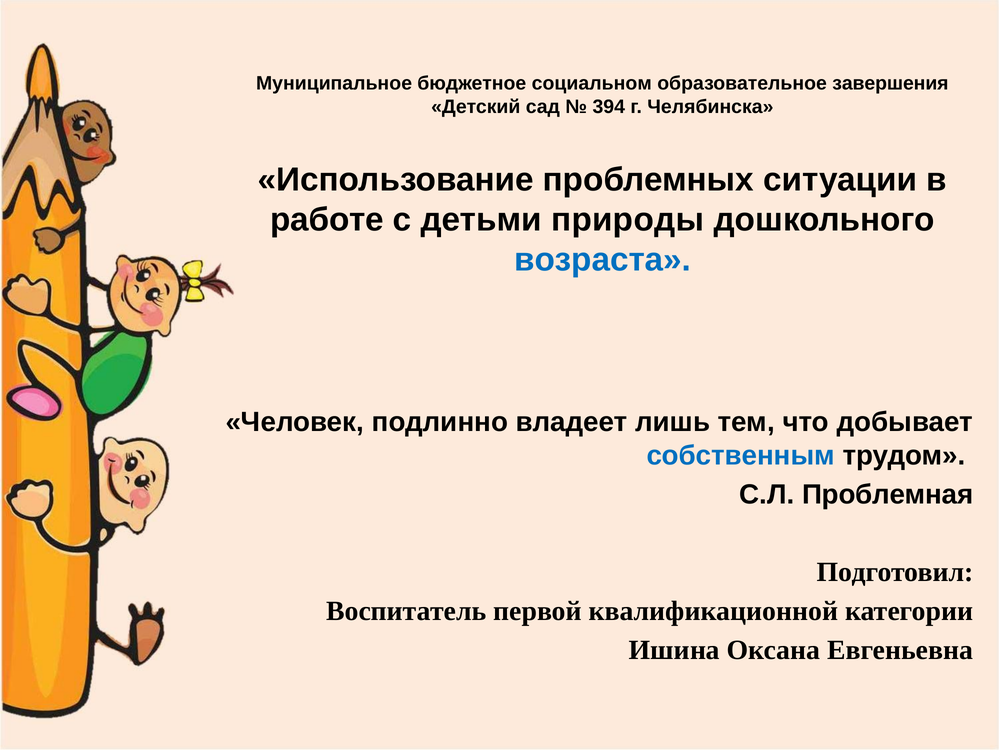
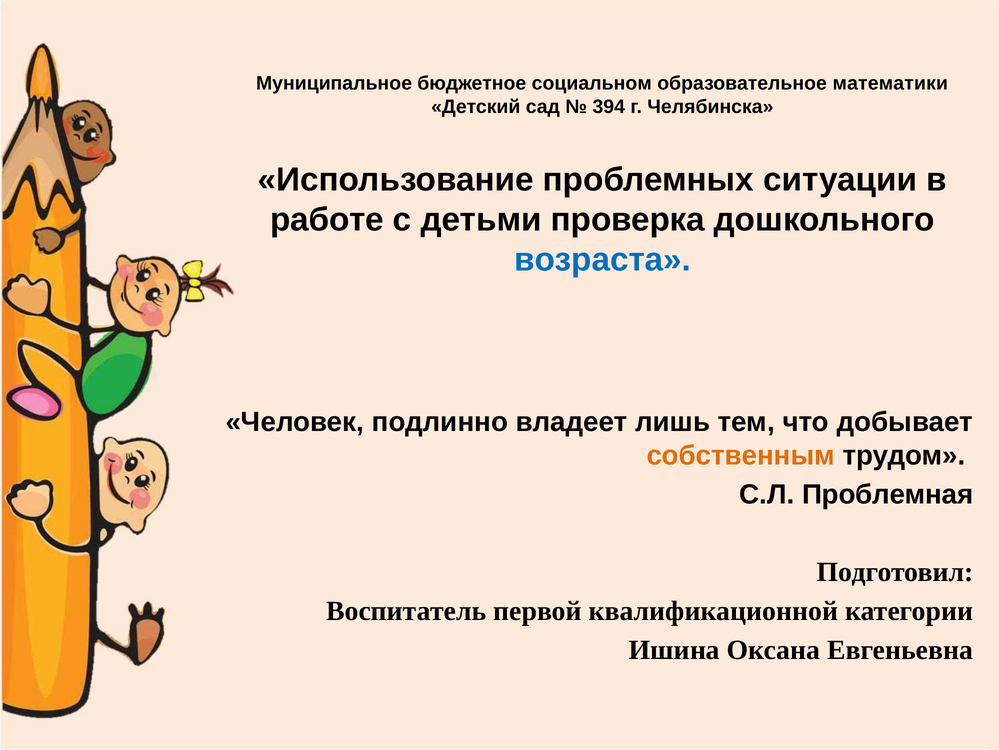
завершения: завершения -> математики
природы: природы -> проверка
собственным colour: blue -> orange
